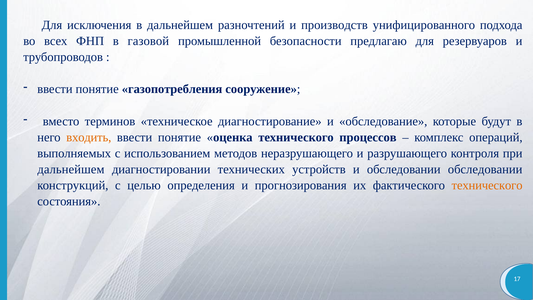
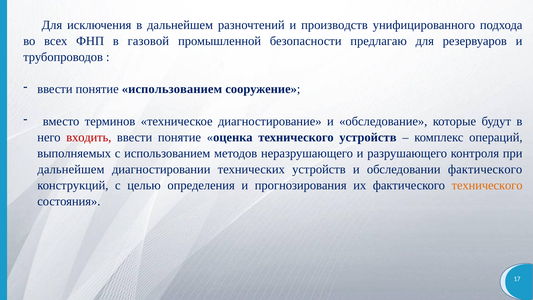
понятие газопотребления: газопотребления -> использованием
входить colour: orange -> red
технического процессов: процессов -> устройств
обследовании обследовании: обследовании -> фактического
